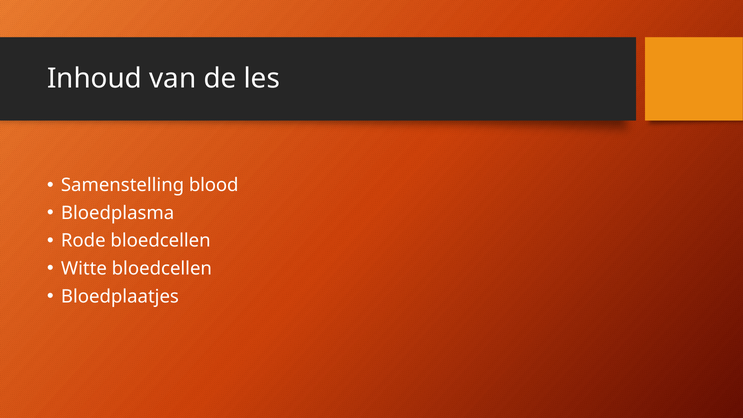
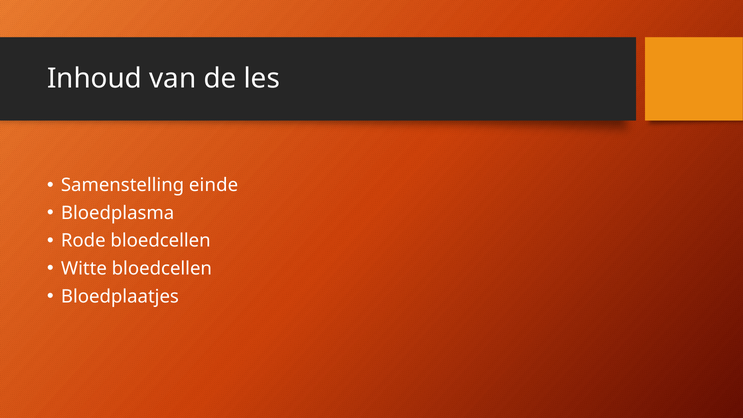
blood: blood -> einde
